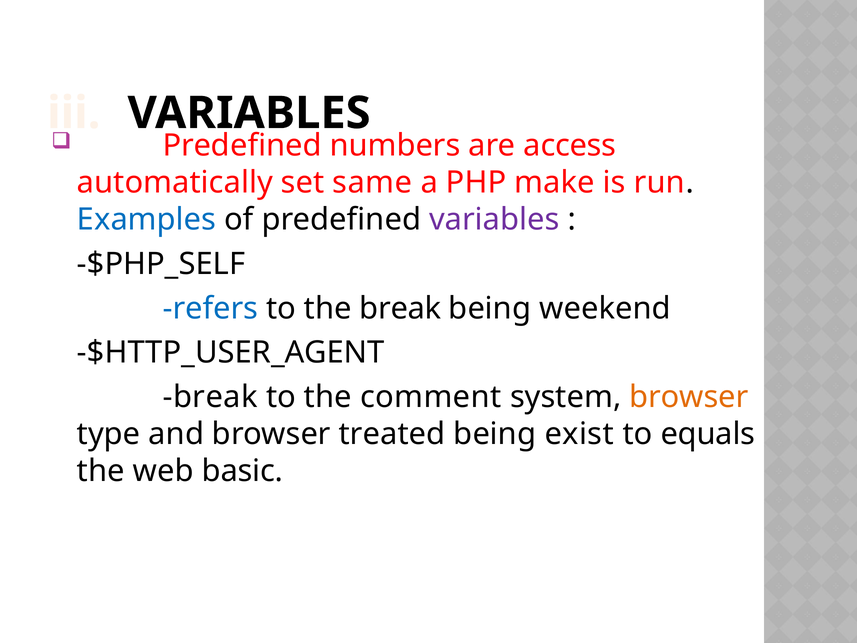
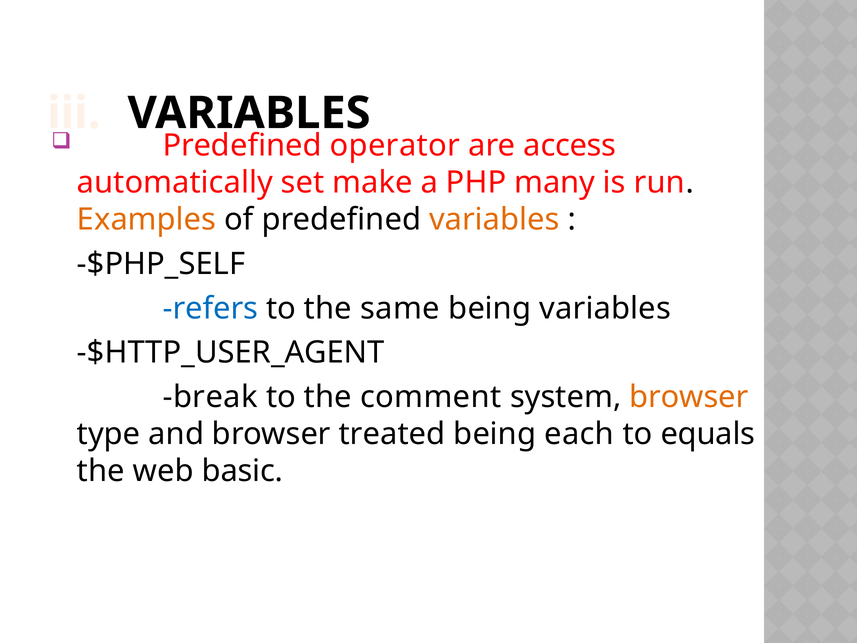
numbers: numbers -> operator
same: same -> make
make: make -> many
Examples colour: blue -> orange
variables at (494, 220) colour: purple -> orange
the break: break -> same
being weekend: weekend -> variables
exist: exist -> each
